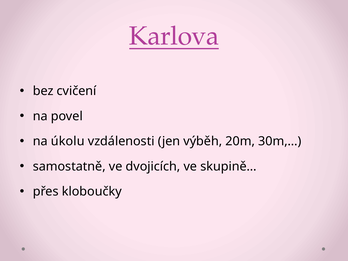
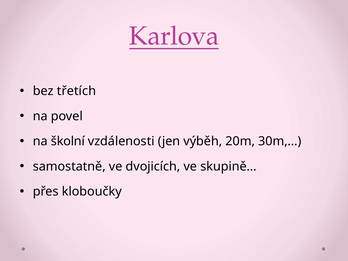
cvičení: cvičení -> třetích
úkolu: úkolu -> školní
